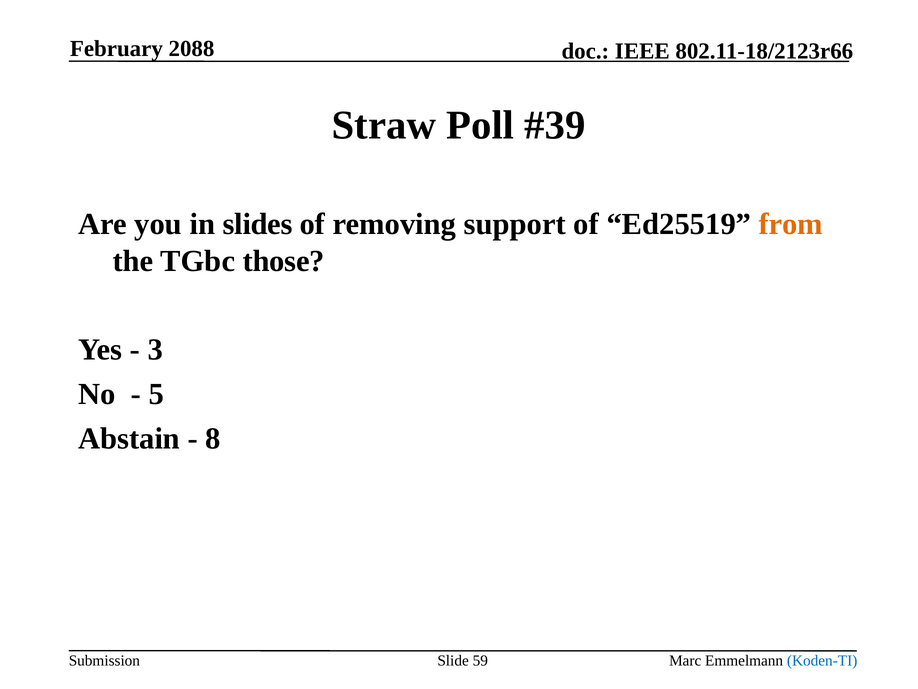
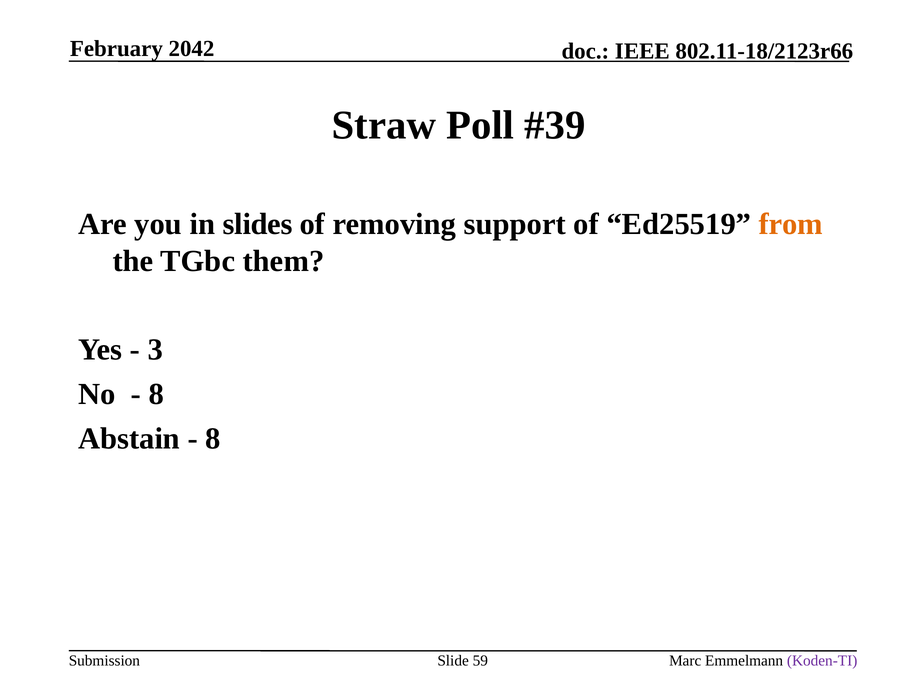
2088: 2088 -> 2042
those: those -> them
5 at (156, 394): 5 -> 8
Koden-TI colour: blue -> purple
